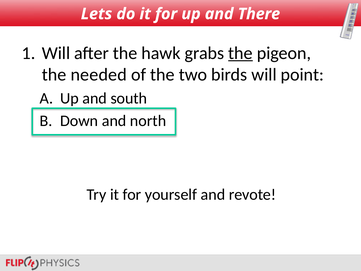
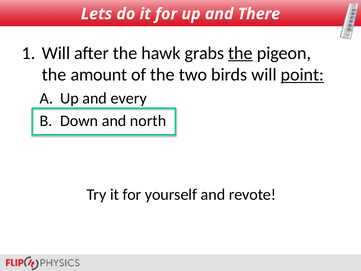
needed: needed -> amount
point underline: none -> present
south: south -> every
